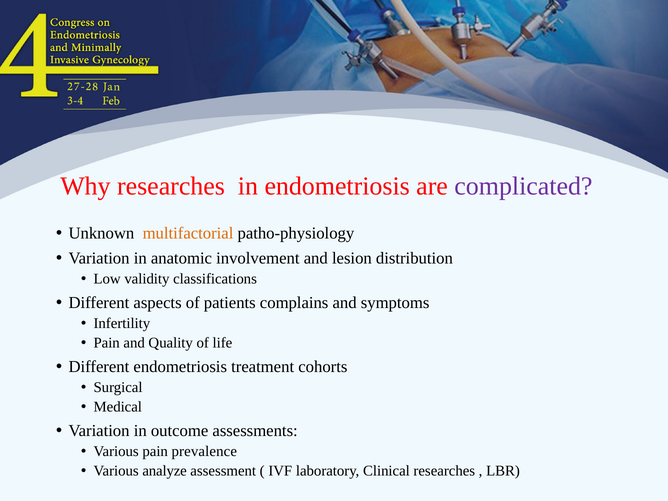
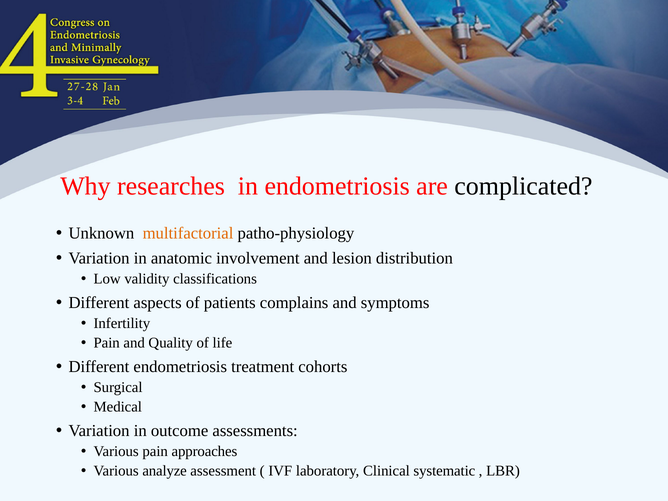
complicated colour: purple -> black
prevalence: prevalence -> approaches
Clinical researches: researches -> systematic
